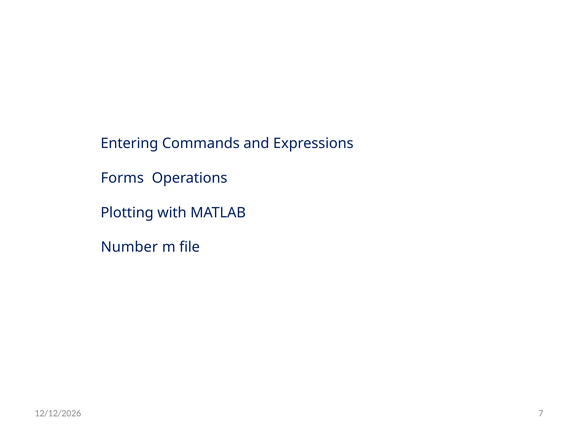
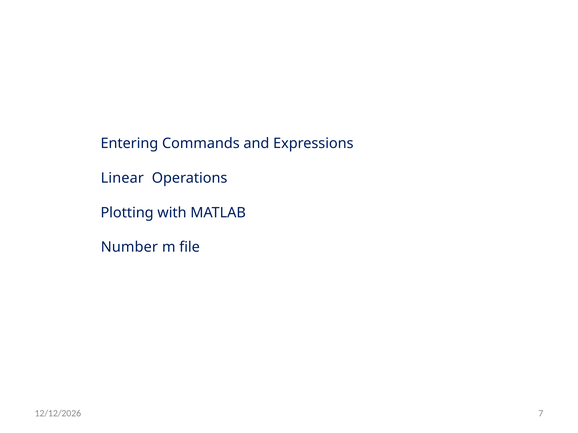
Forms: Forms -> Linear
